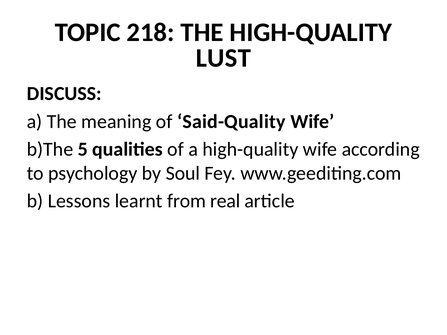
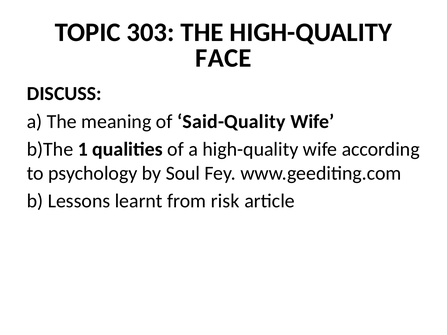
218: 218 -> 303
LUST: LUST -> FACE
5: 5 -> 1
real: real -> risk
